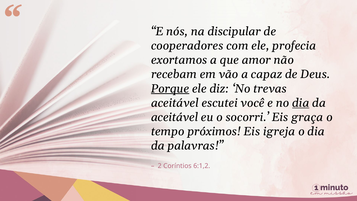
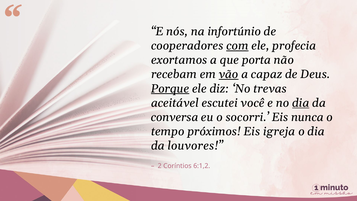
discipular: discipular -> infortúnio
com underline: none -> present
amor: amor -> porta
vão underline: none -> present
aceitável at (175, 117): aceitável -> conversa
graça: graça -> nunca
palavras: palavras -> louvores
